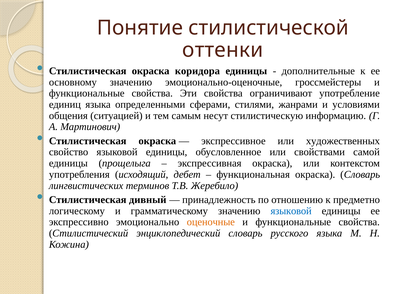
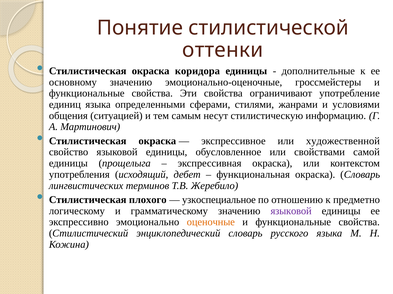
художественных: художественных -> художественной
дивный: дивный -> плохого
принадлежность: принадлежность -> узкоспециальное
языковой at (291, 211) colour: blue -> purple
